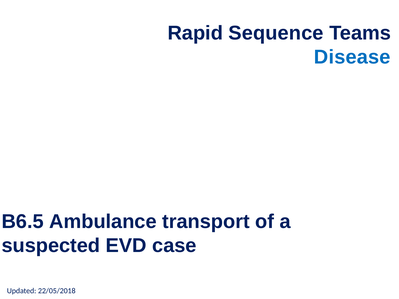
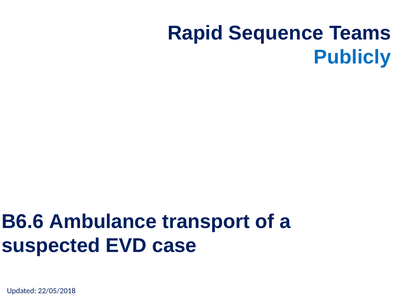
Disease: Disease -> Publicly
B6.5: B6.5 -> B6.6
